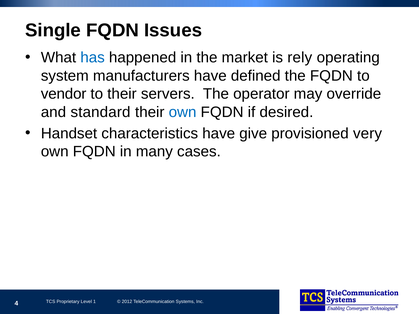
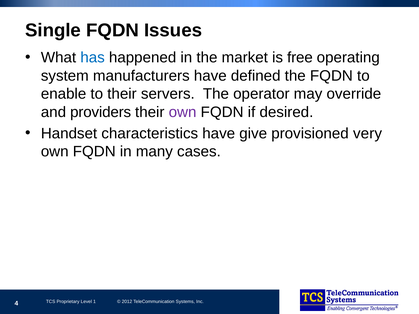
rely: rely -> free
vendor: vendor -> enable
standard: standard -> providers
own at (183, 112) colour: blue -> purple
